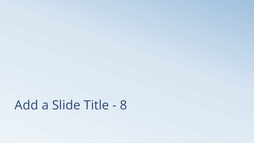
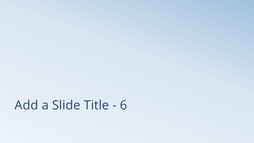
8: 8 -> 6
